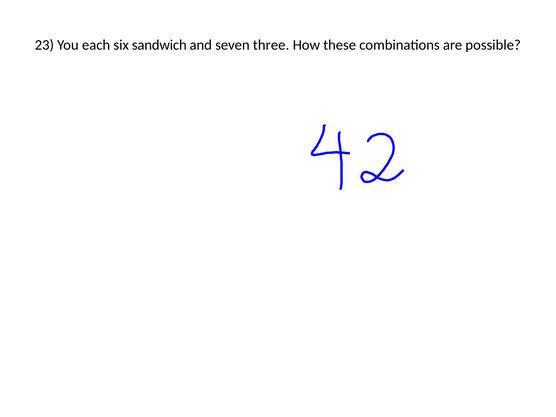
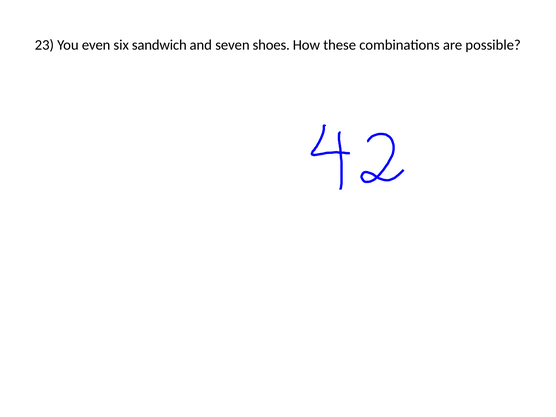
each: each -> even
three: three -> shoes
